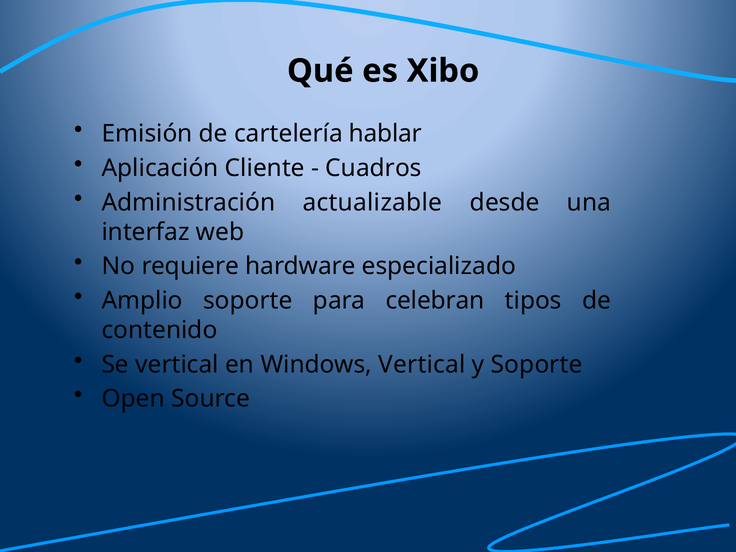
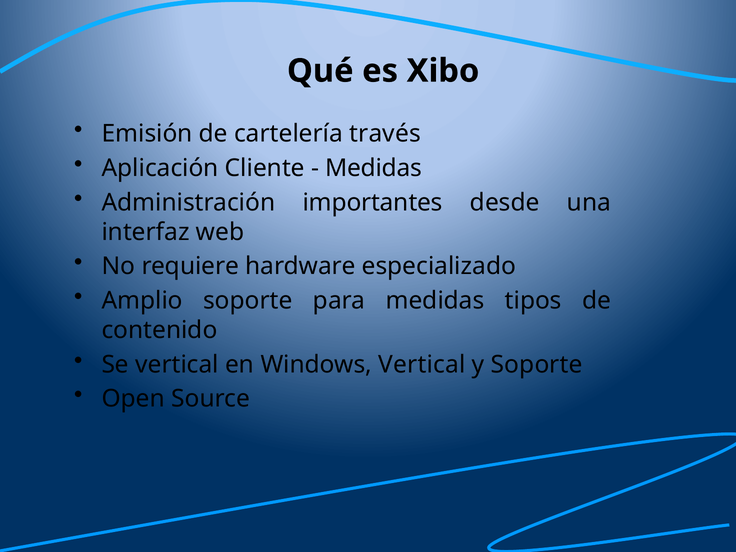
hablar: hablar -> través
Cuadros at (374, 168): Cuadros -> Medidas
actualizable: actualizable -> importantes
para celebran: celebran -> medidas
